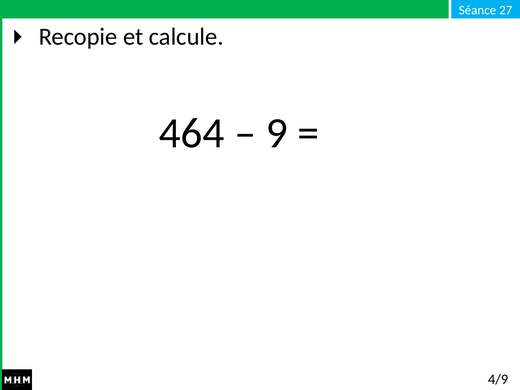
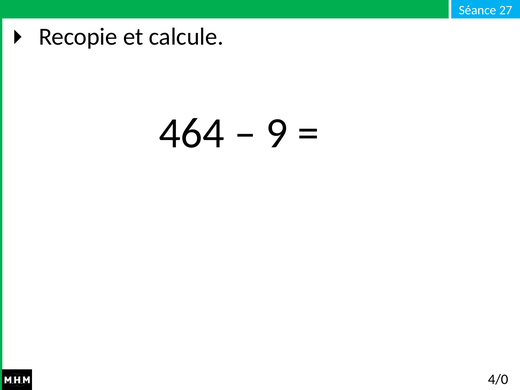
4/9: 4/9 -> 4/0
